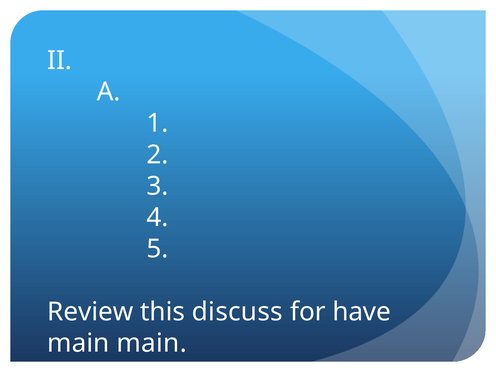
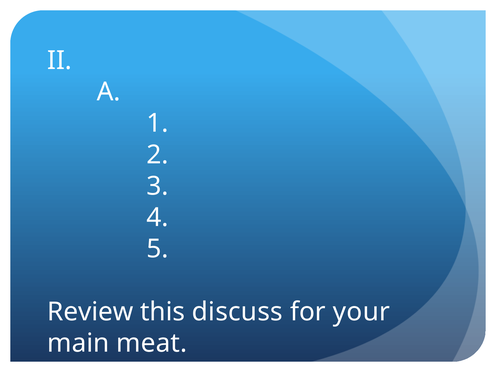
have: have -> your
main main: main -> meat
